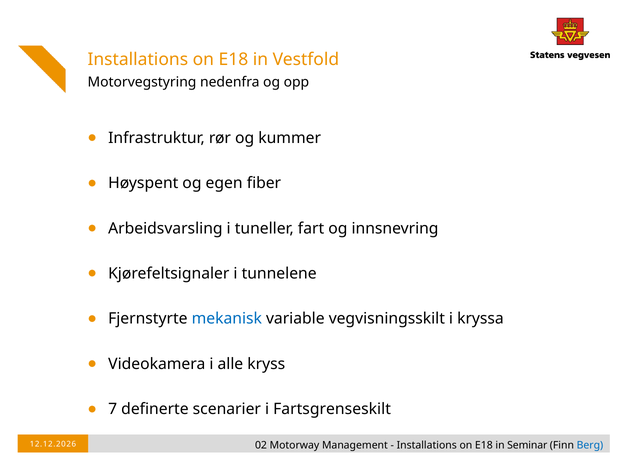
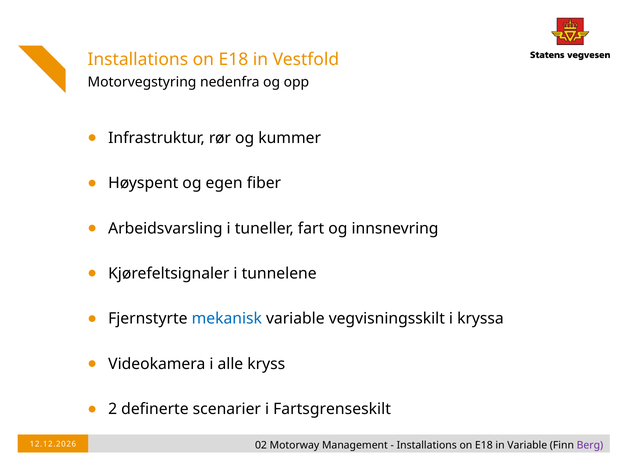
7: 7 -> 2
in Seminar: Seminar -> Variable
Berg colour: blue -> purple
